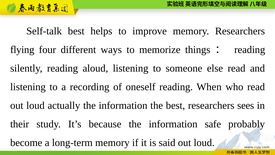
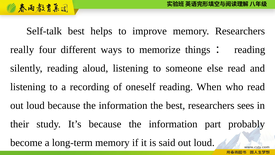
flying: flying -> really
loud actually: actually -> because
safe: safe -> part
